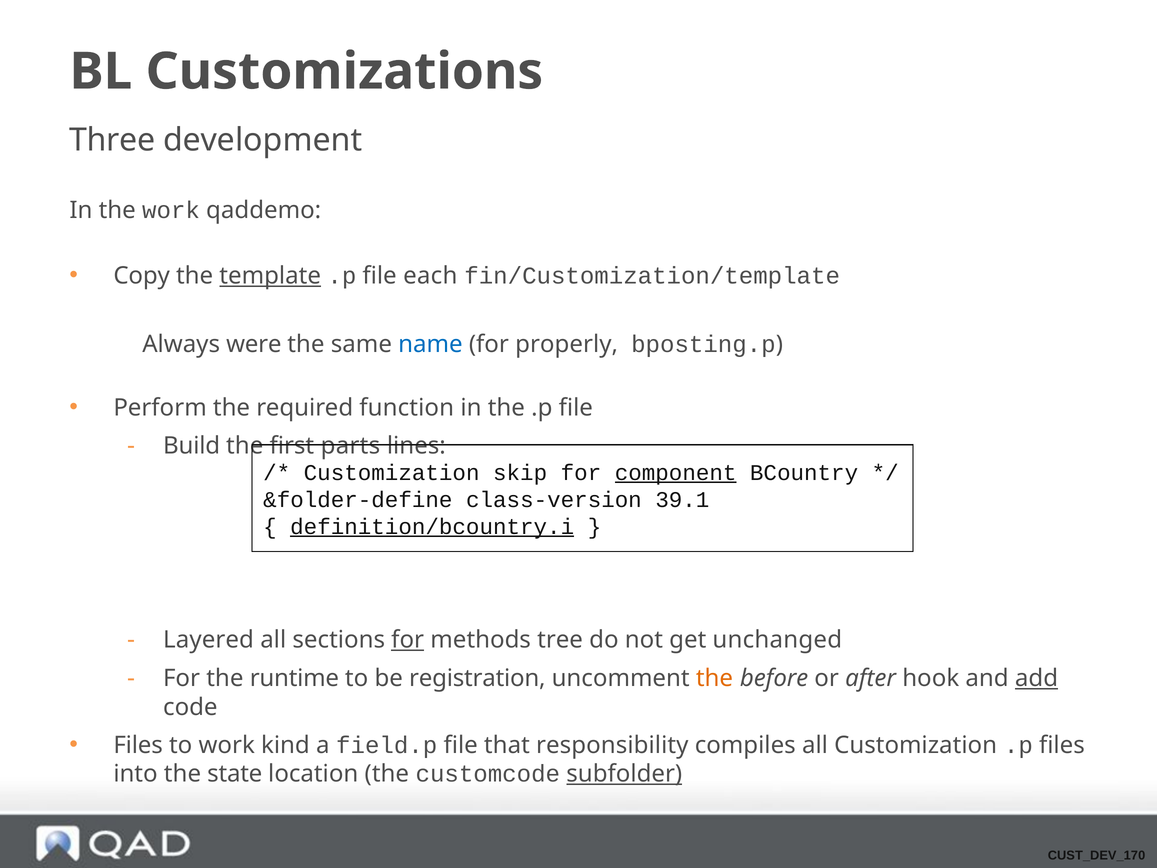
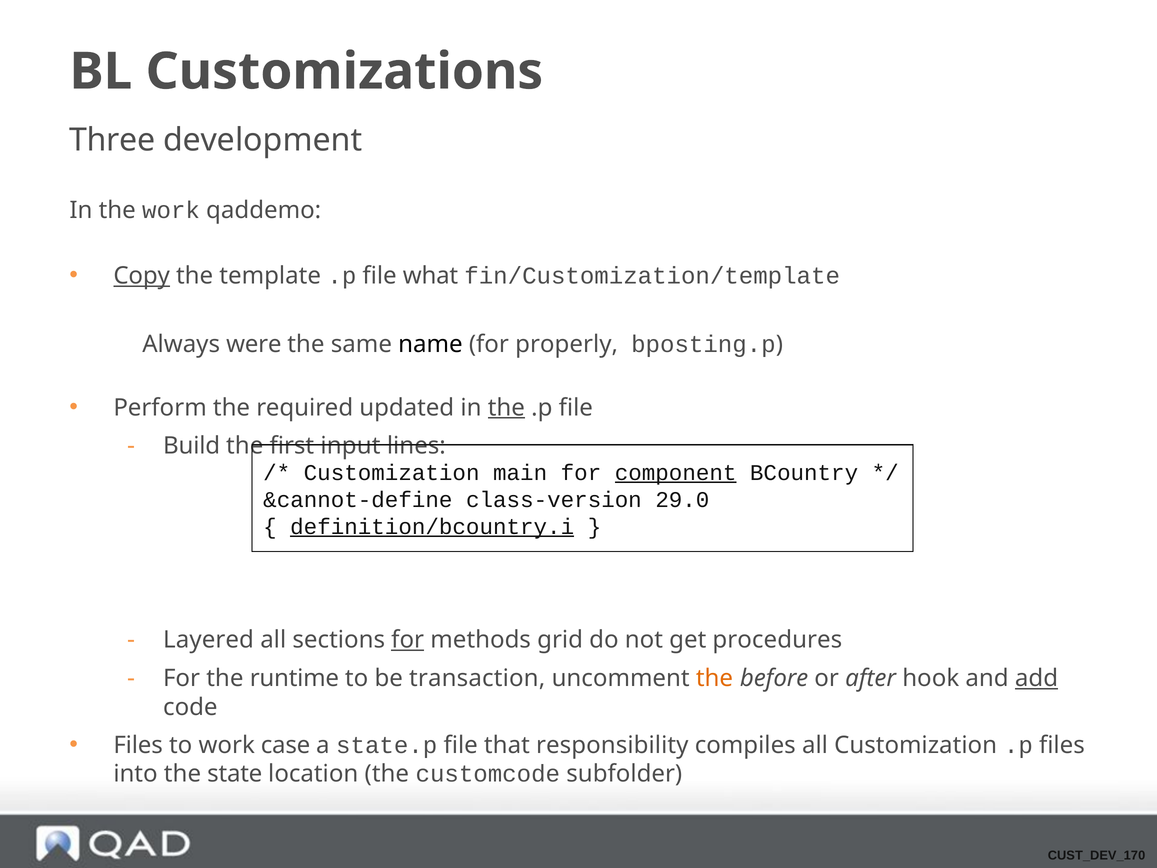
Copy underline: none -> present
template underline: present -> none
each: each -> what
name colour: blue -> black
function: function -> updated
the at (506, 407) underline: none -> present
parts: parts -> input
skip: skip -> main
&folder-define: &folder-define -> &cannot-define
39.1: 39.1 -> 29.0
tree: tree -> grid
unchanged: unchanged -> procedures
registration: registration -> transaction
kind: kind -> case
field.p: field.p -> state.p
subfolder underline: present -> none
